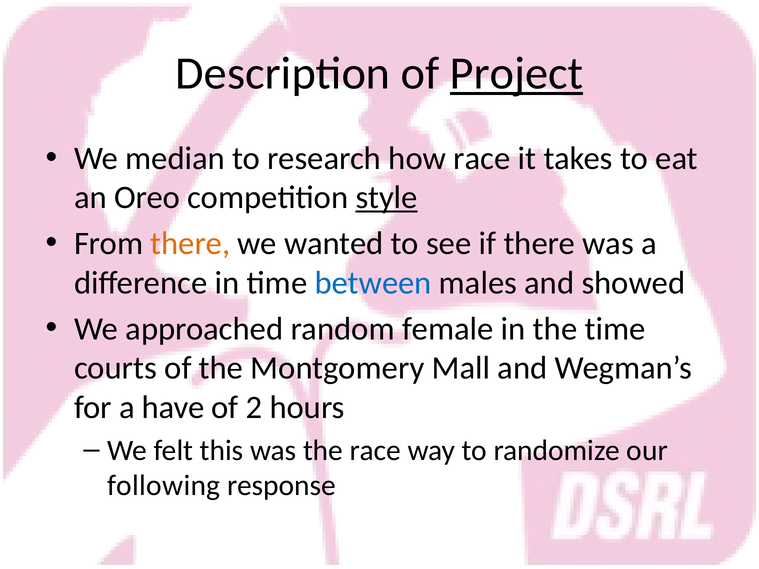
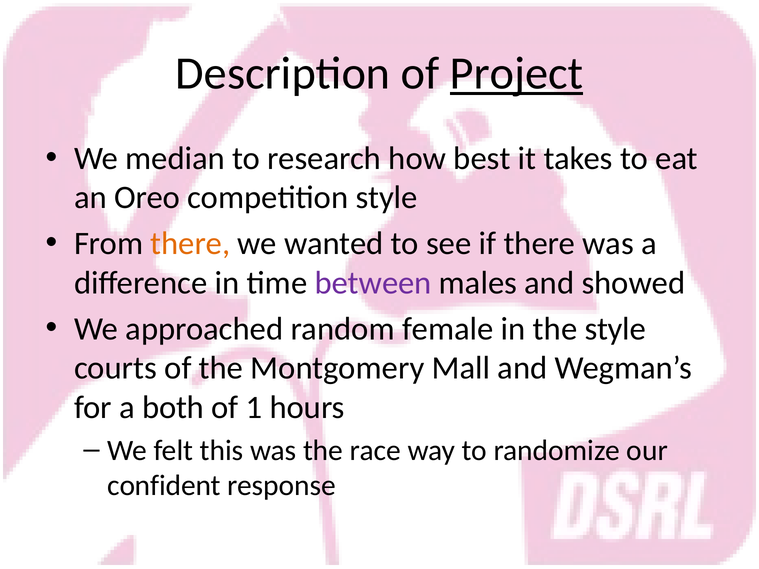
how race: race -> best
style at (387, 198) underline: present -> none
between colour: blue -> purple
the time: time -> style
have: have -> both
2: 2 -> 1
following: following -> confident
